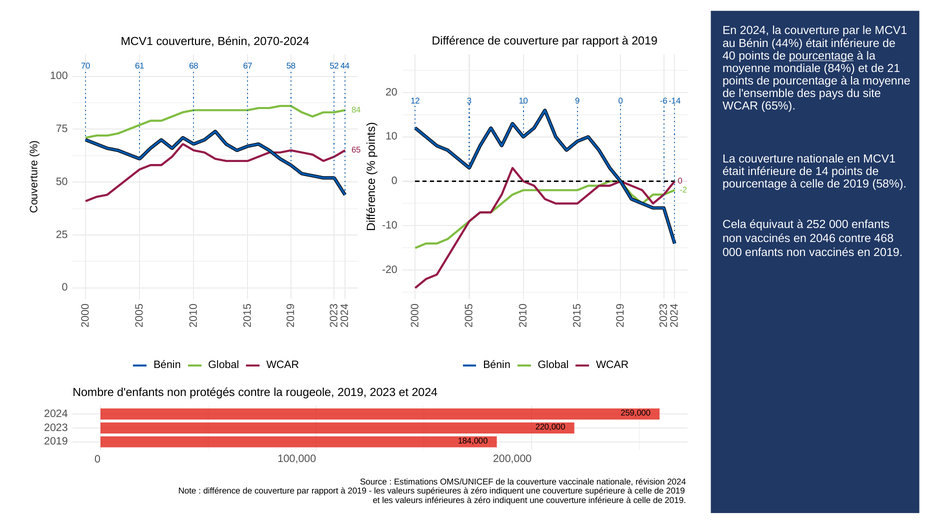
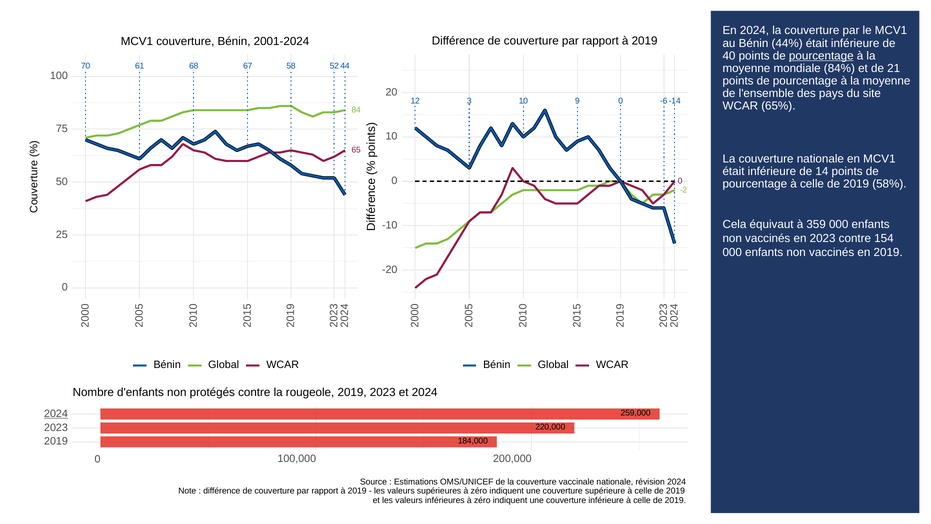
2070-2024: 2070-2024 -> 2001-2024
252: 252 -> 359
en 2046: 2046 -> 2023
468: 468 -> 154
2024 at (56, 413) underline: none -> present
